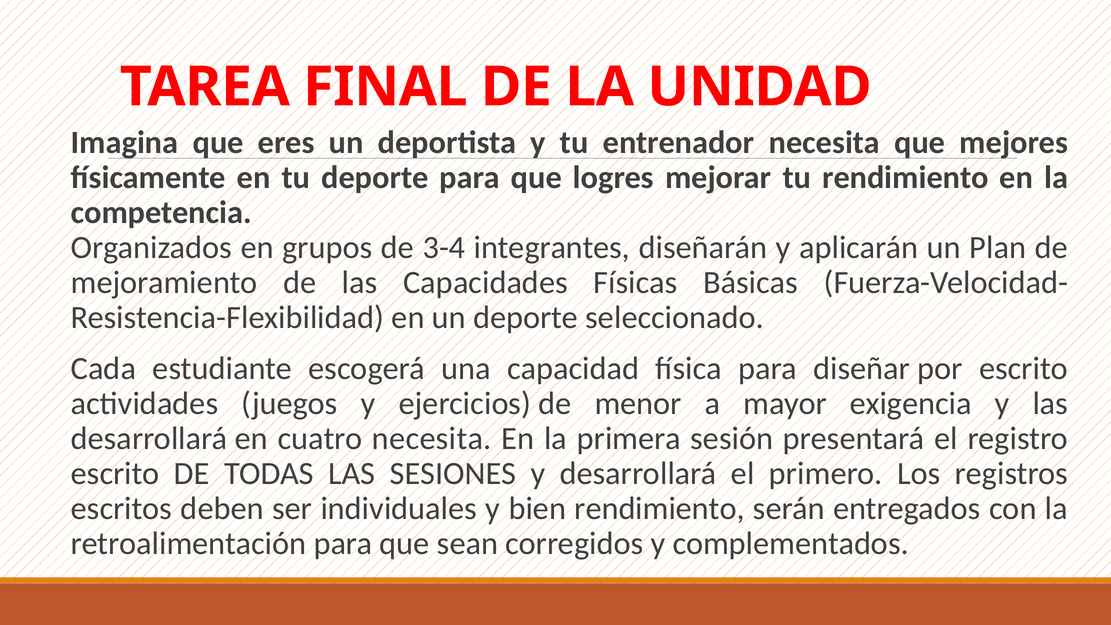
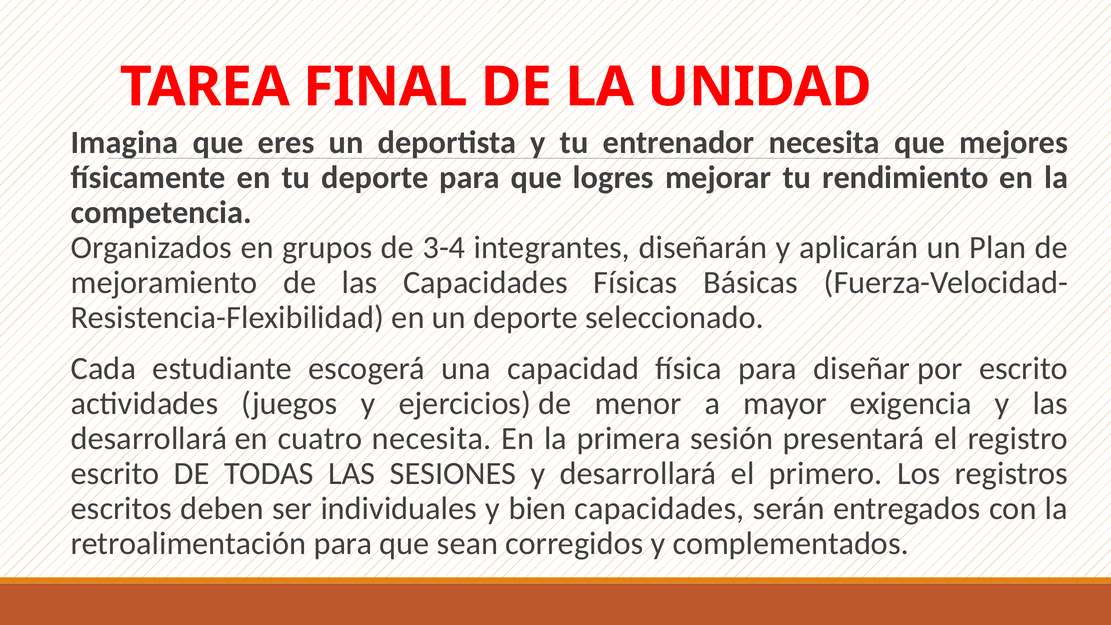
bien rendimiento: rendimiento -> capacidades
